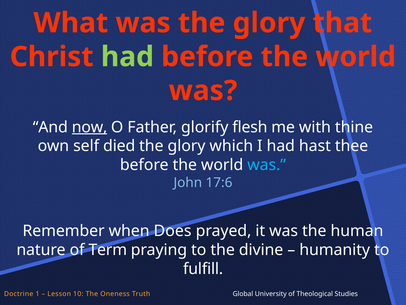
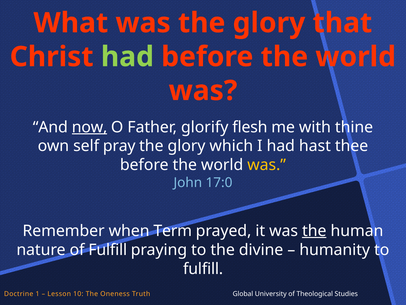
died: died -> pray
was at (267, 165) colour: light blue -> yellow
17:6: 17:6 -> 17:0
Does: Does -> Term
the at (314, 230) underline: none -> present
of Term: Term -> Fulfill
